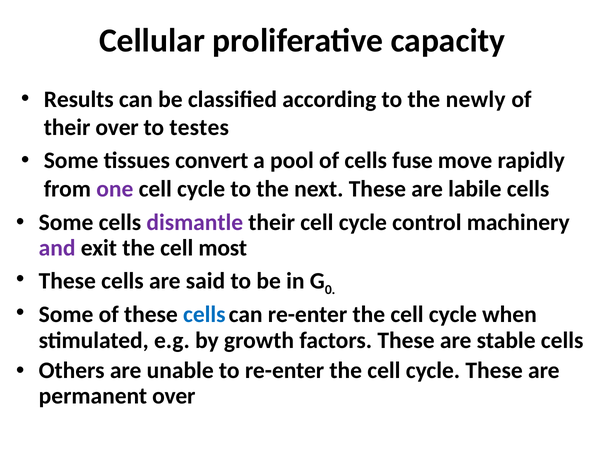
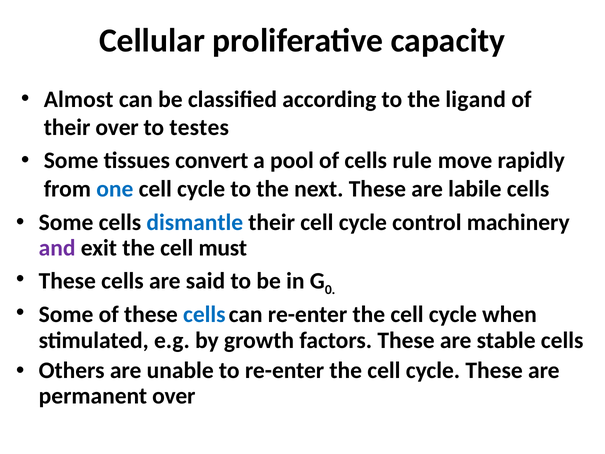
Results: Results -> Almost
newly: newly -> ligand
fuse: fuse -> rule
one colour: purple -> blue
dismantle colour: purple -> blue
most: most -> must
